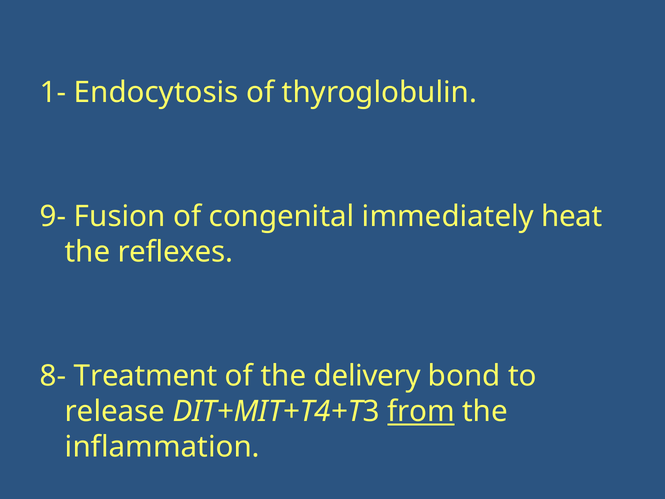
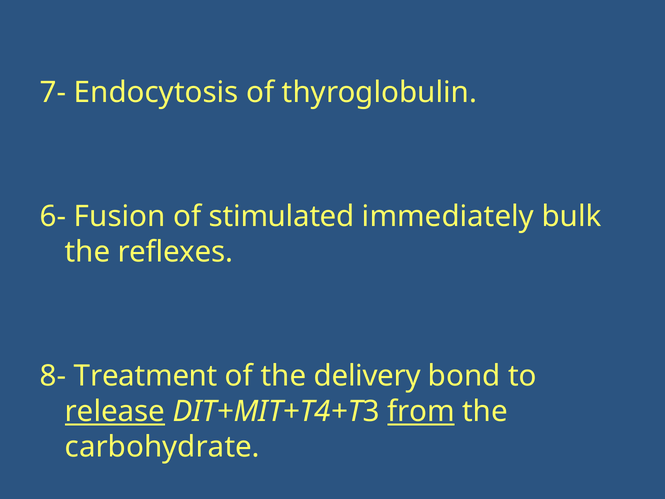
1-: 1- -> 7-
9-: 9- -> 6-
congenital: congenital -> stimulated
heat: heat -> bulk
release underline: none -> present
inflammation: inflammation -> carbohydrate
